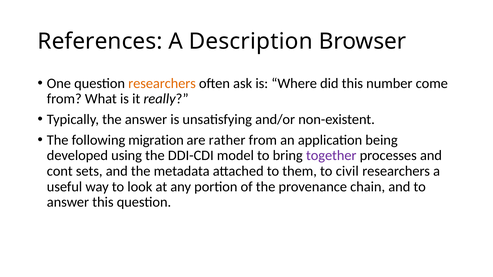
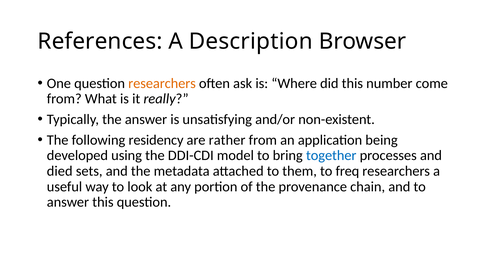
migration: migration -> residency
together colour: purple -> blue
cont: cont -> died
civil: civil -> freq
